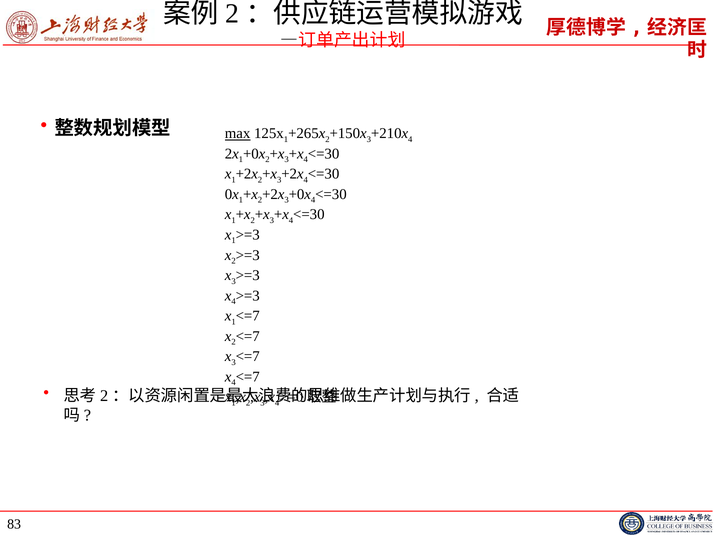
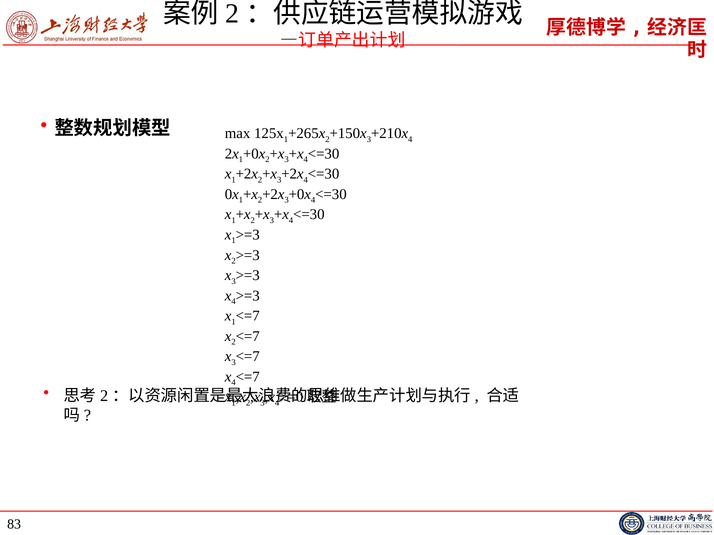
max underline: present -> none
